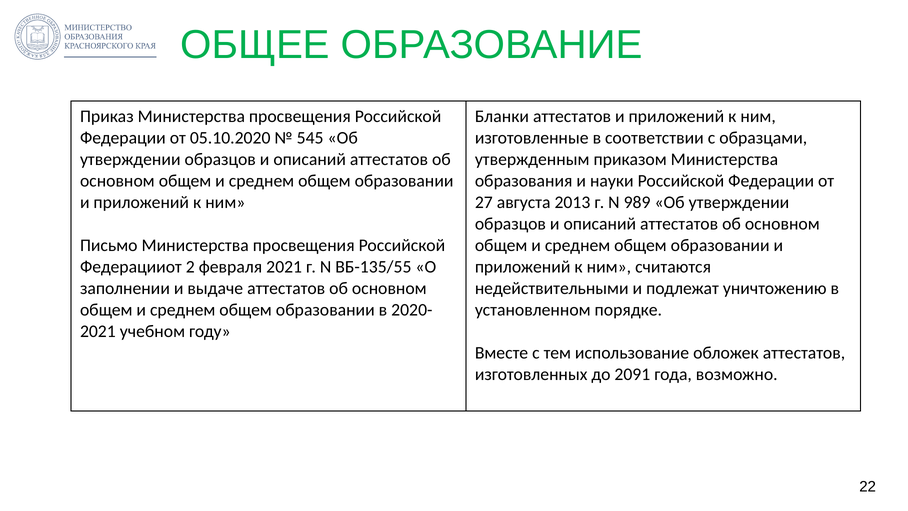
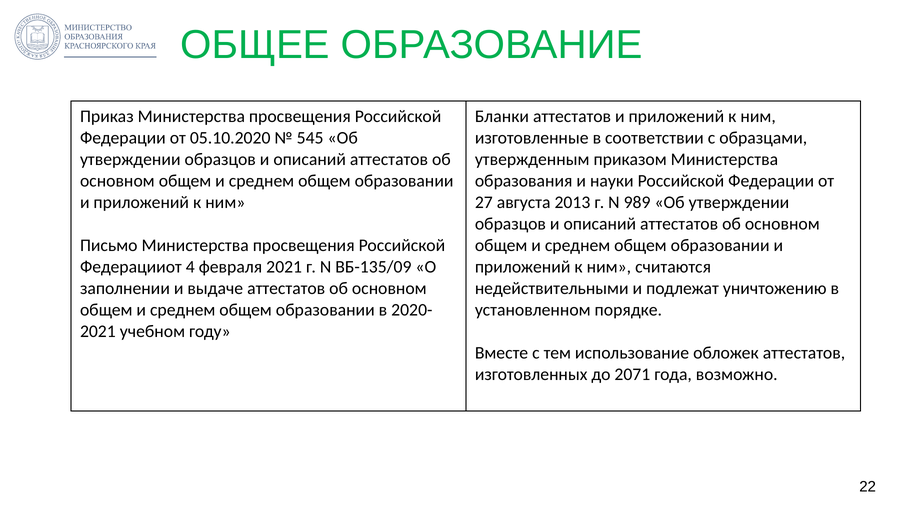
2: 2 -> 4
ВБ-135/55: ВБ-135/55 -> ВБ-135/09
2091: 2091 -> 2071
